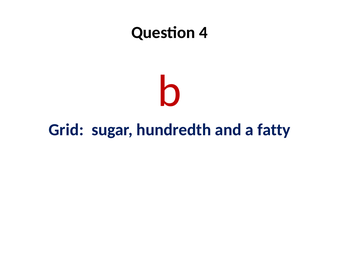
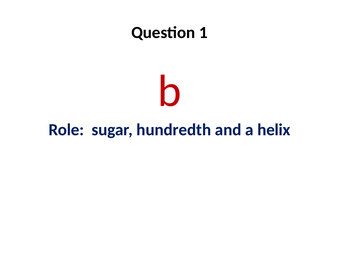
4: 4 -> 1
Grid: Grid -> Role
fatty: fatty -> helix
